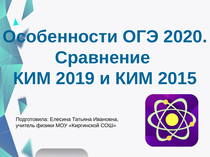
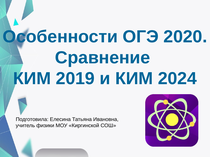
2015: 2015 -> 2024
